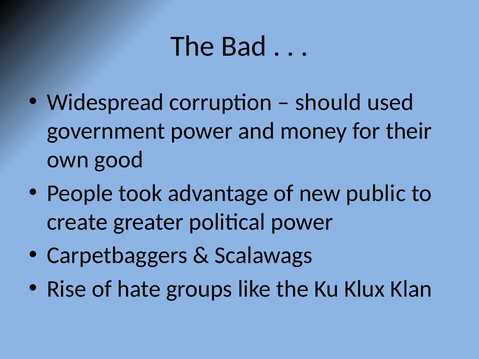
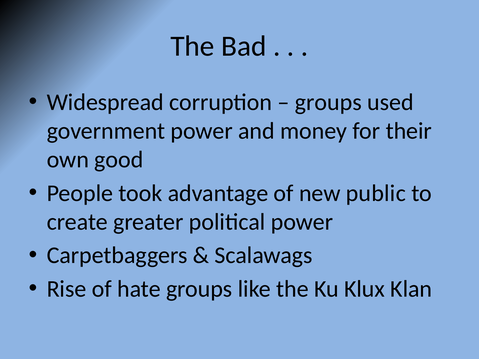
should at (328, 102): should -> groups
